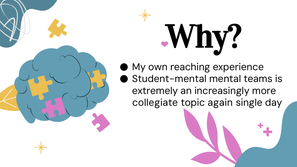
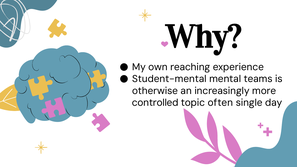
extremely: extremely -> otherwise
collegiate: collegiate -> controlled
again: again -> often
